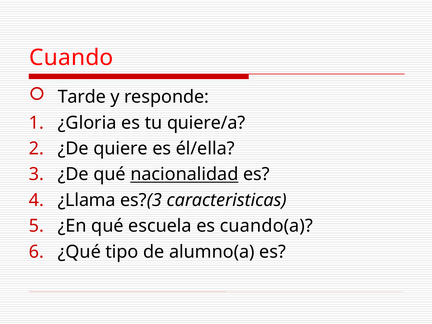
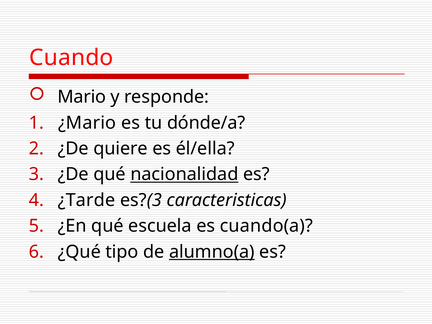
Tarde: Tarde -> Mario
¿Gloria: ¿Gloria -> ¿Mario
quiere/a: quiere/a -> dónde/a
¿Llama: ¿Llama -> ¿Tarde
alumno(a underline: none -> present
